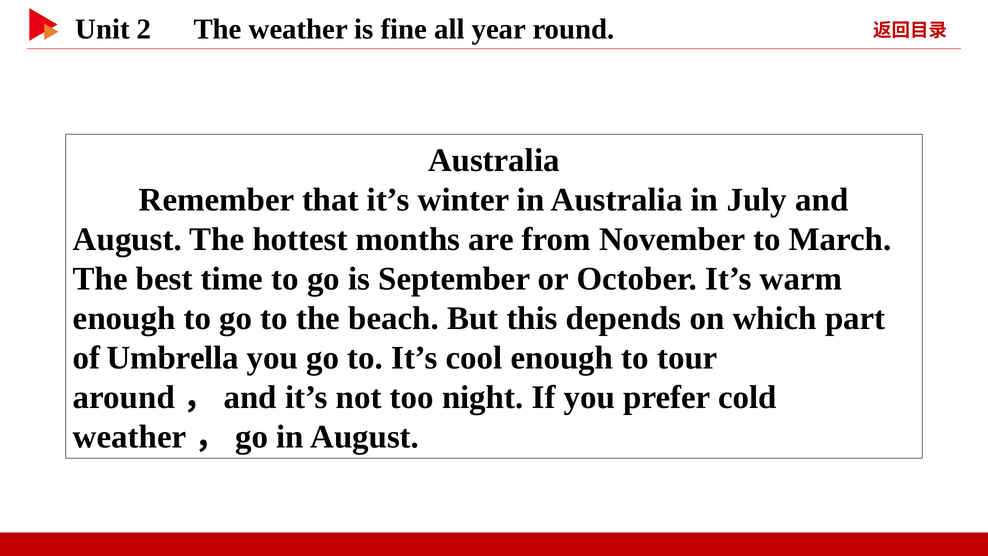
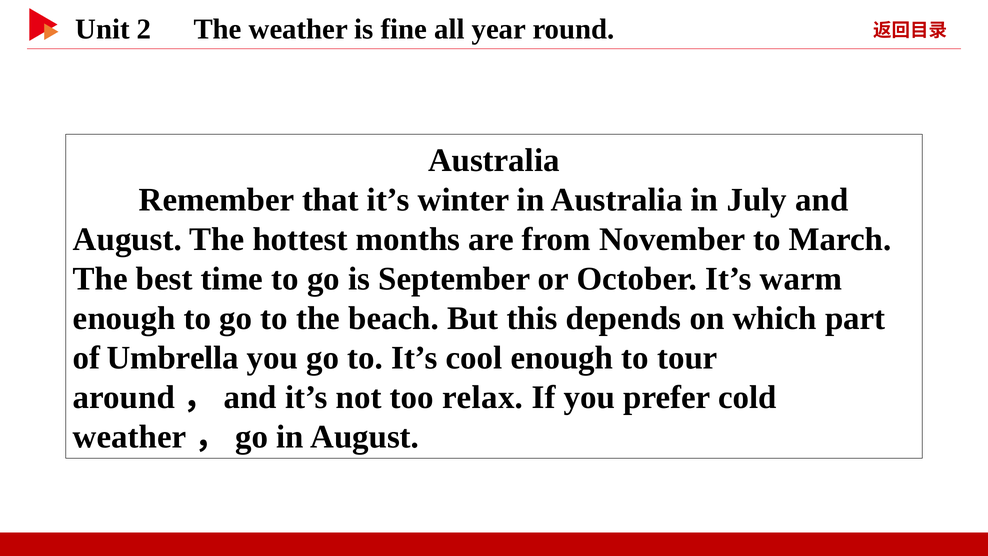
night: night -> relax
